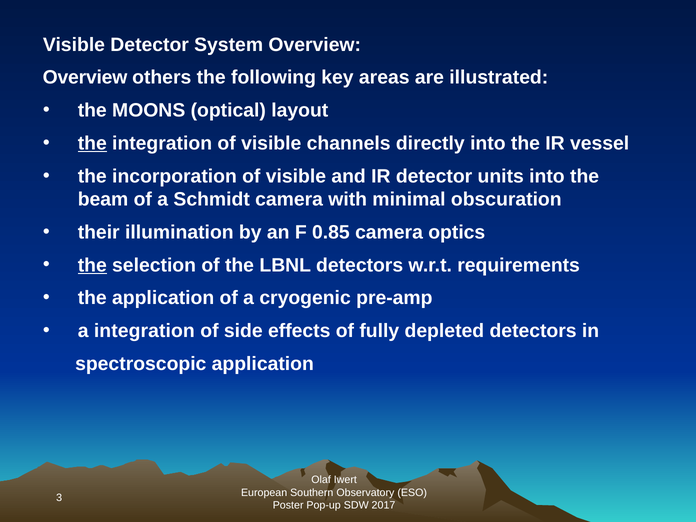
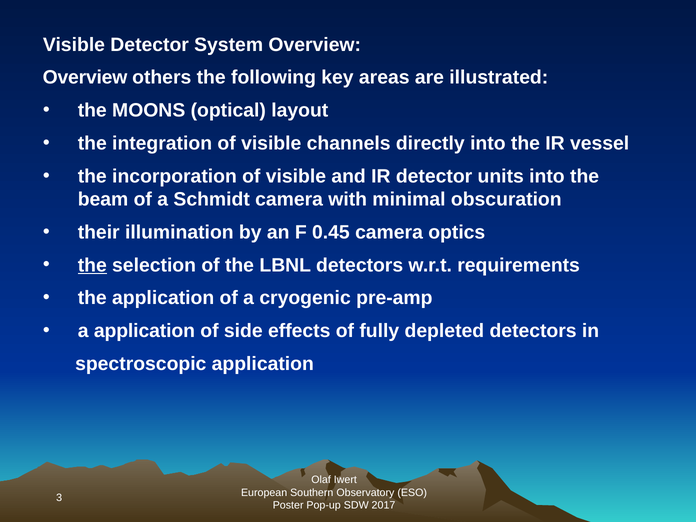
the at (92, 143) underline: present -> none
0.85: 0.85 -> 0.45
a integration: integration -> application
